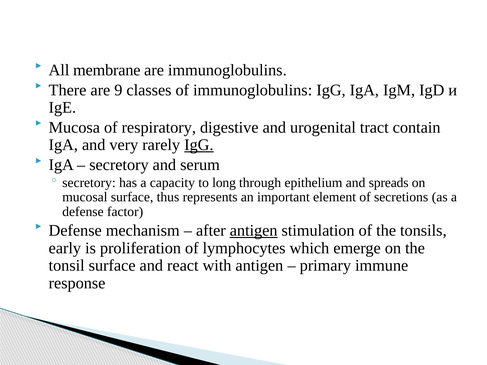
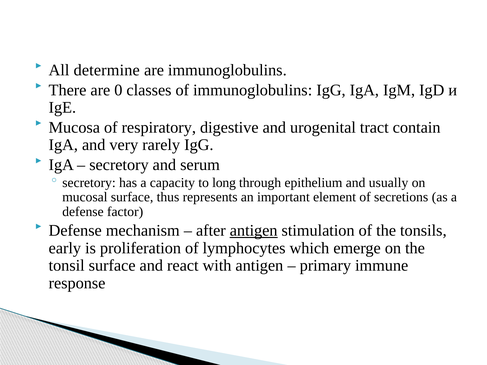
membrane: membrane -> determine
9: 9 -> 0
IgG at (199, 145) underline: present -> none
spreads: spreads -> usually
